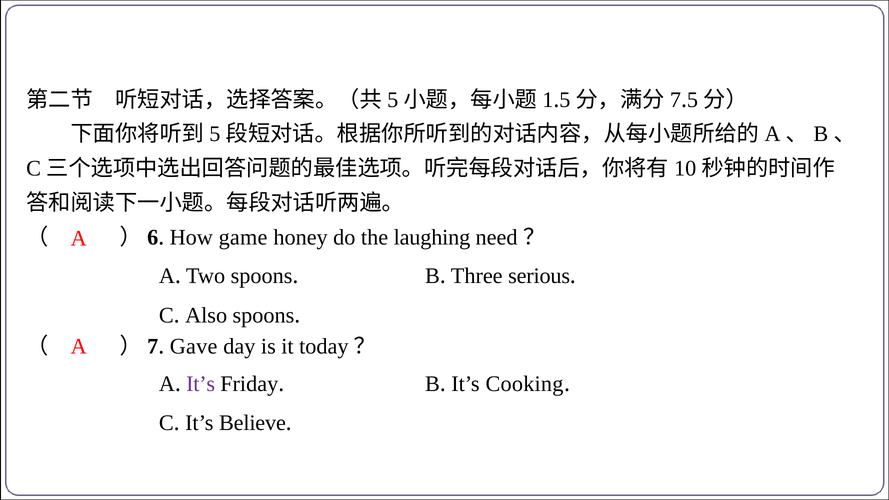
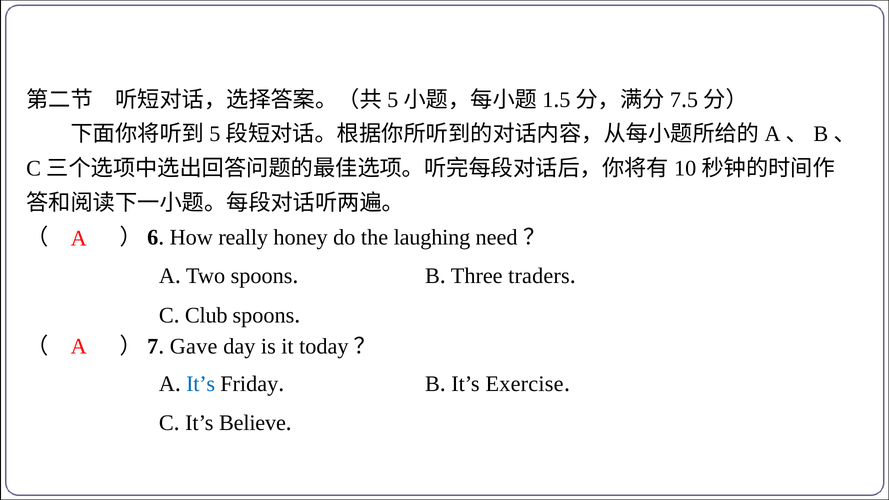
game: game -> really
serious: serious -> traders
Also: Also -> Club
It’s at (201, 384) colour: purple -> blue
Cooking: Cooking -> Exercise
